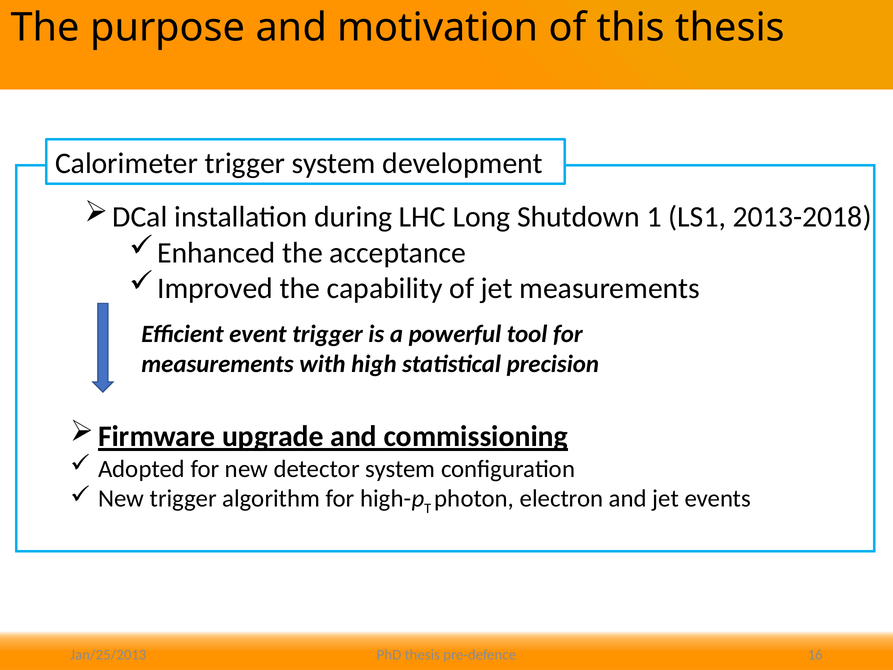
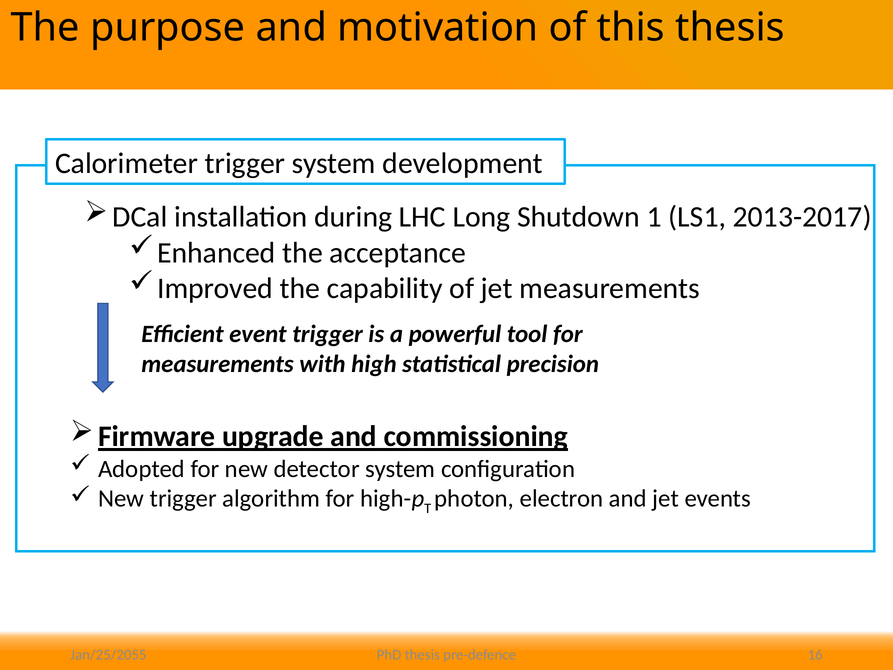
2013-2018: 2013-2018 -> 2013-2017
Jan/25/2013: Jan/25/2013 -> Jan/25/2055
